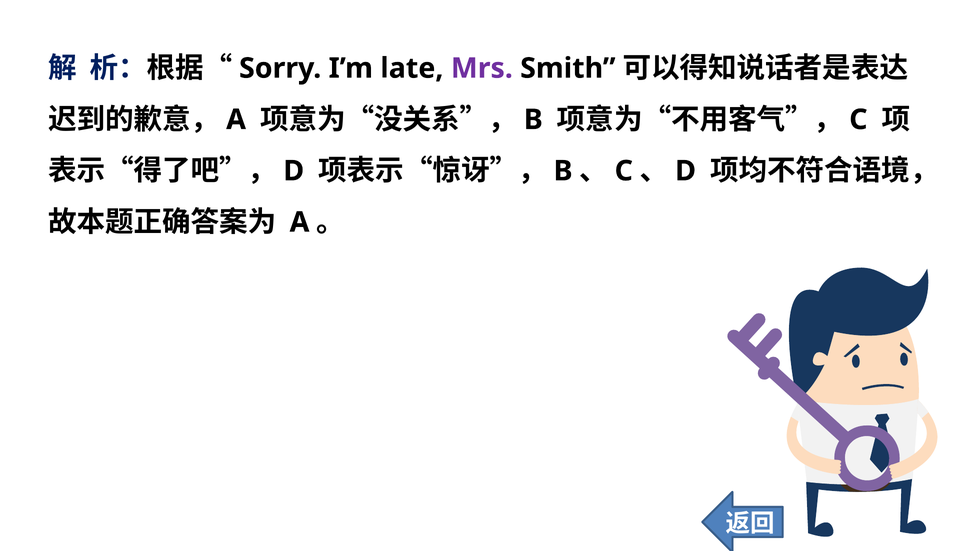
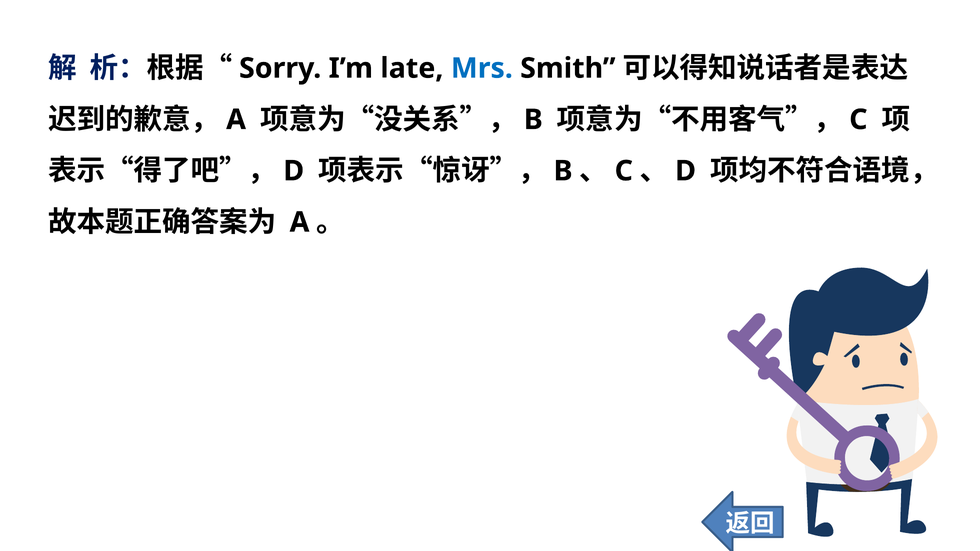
Mrs colour: purple -> blue
